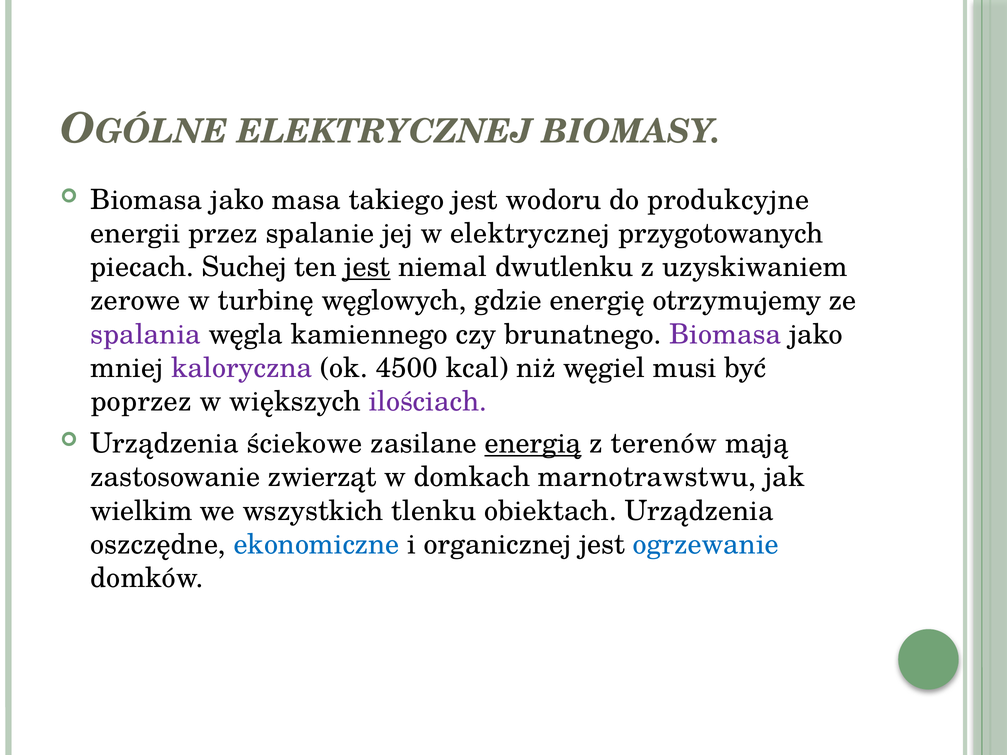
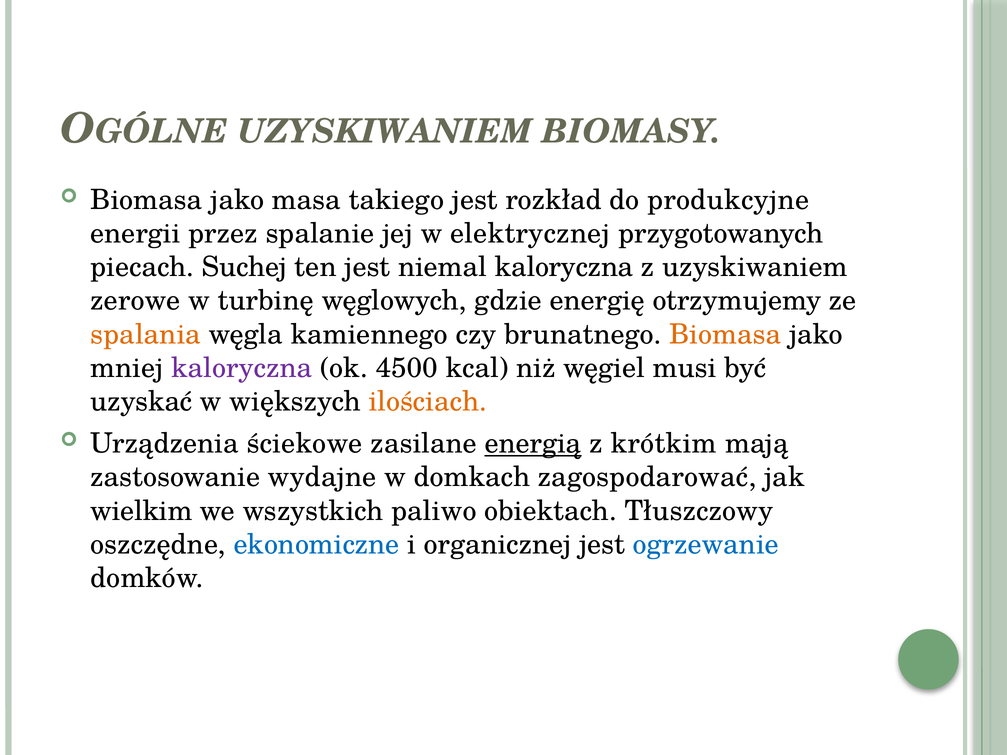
ELEKTRYCZNEJ at (385, 132): ELEKTRYCZNEJ -> UZYSKIWANIEM
wodoru: wodoru -> rozkład
jest at (367, 267) underline: present -> none
niemal dwutlenku: dwutlenku -> kaloryczna
spalania colour: purple -> orange
Biomasa at (725, 334) colour: purple -> orange
poprzez: poprzez -> uzyskać
ilościach colour: purple -> orange
terenów: terenów -> krótkim
zwierząt: zwierząt -> wydajne
marnotrawstwu: marnotrawstwu -> zagospodarować
tlenku: tlenku -> paliwo
obiektach Urządzenia: Urządzenia -> Tłuszczowy
